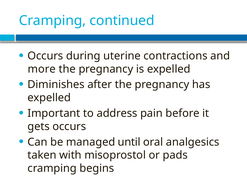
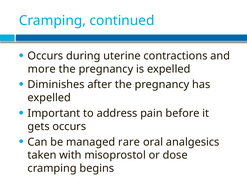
until: until -> rare
pads: pads -> dose
